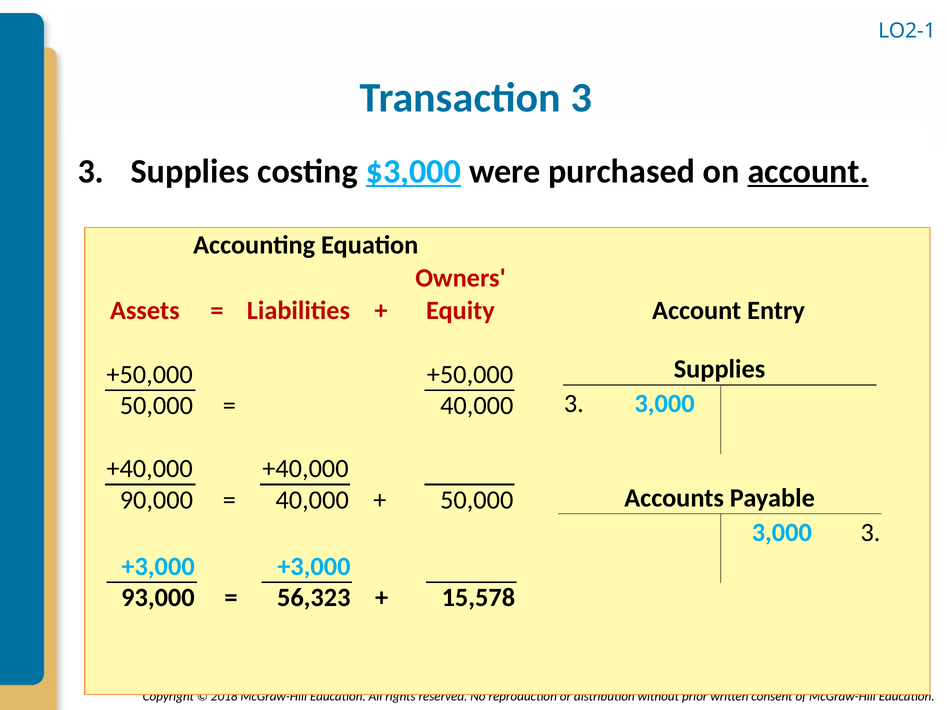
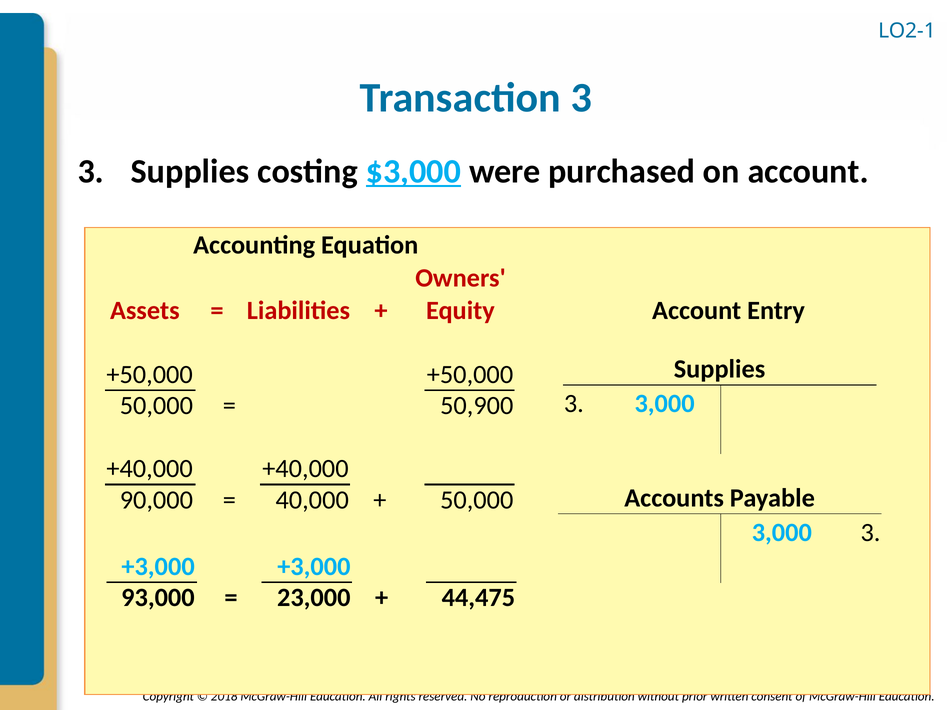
account at (808, 171) underline: present -> none
40,000 at (477, 406): 40,000 -> 50,900
56,323: 56,323 -> 23,000
15,578: 15,578 -> 44,475
